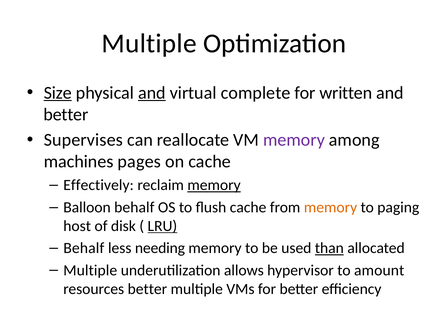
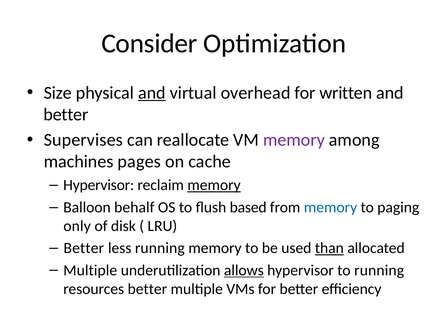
Multiple at (149, 43): Multiple -> Consider
Size underline: present -> none
complete: complete -> overhead
Effectively at (99, 185): Effectively -> Hypervisor
flush cache: cache -> based
memory at (331, 207) colour: orange -> blue
host: host -> only
LRU underline: present -> none
Behalf at (84, 248): Behalf -> Better
less needing: needing -> running
allows underline: none -> present
to amount: amount -> running
